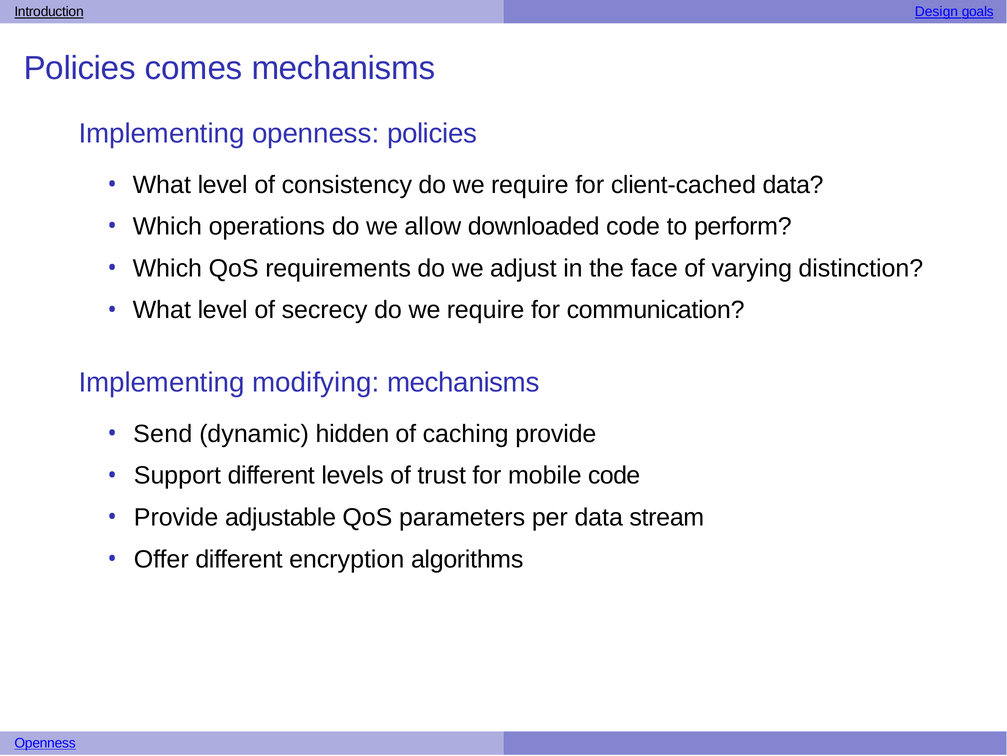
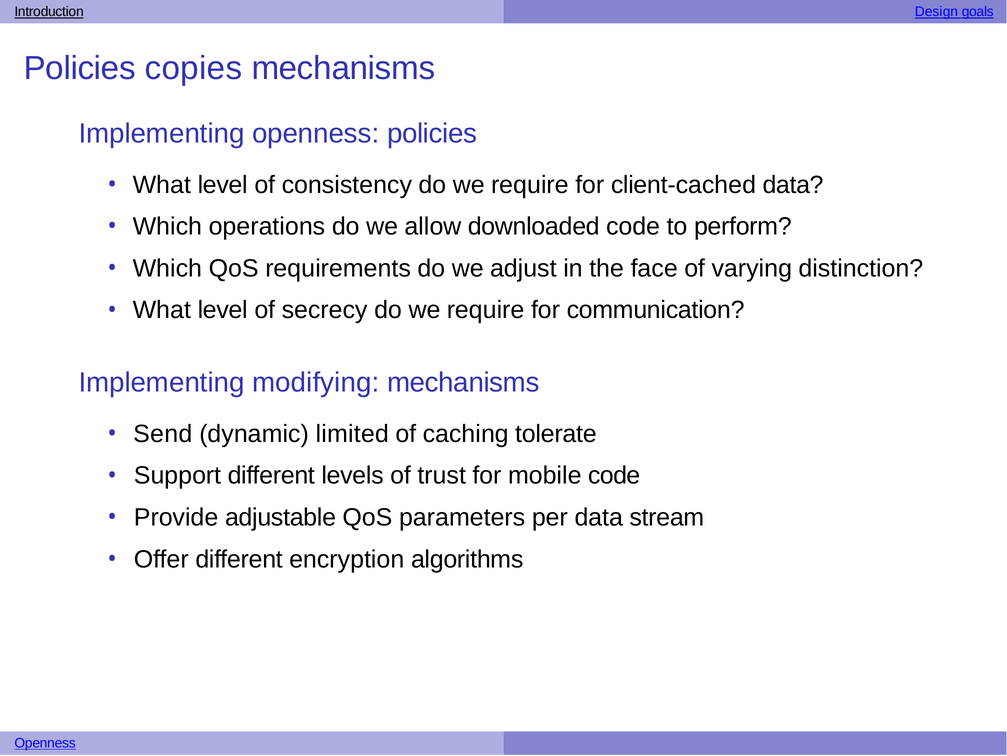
comes: comes -> copies
hidden: hidden -> limited
caching provide: provide -> tolerate
